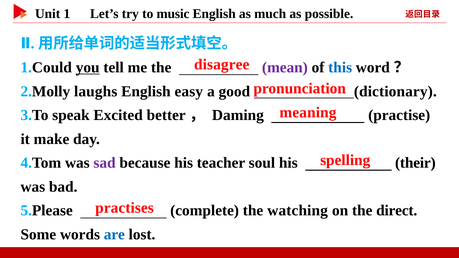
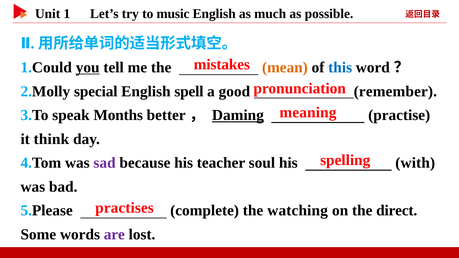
disagree: disagree -> mistakes
mean colour: purple -> orange
laughs: laughs -> special
easy: easy -> spell
dictionary: dictionary -> remember
Excited: Excited -> Months
Daming underline: none -> present
make: make -> think
their: their -> with
are colour: blue -> purple
